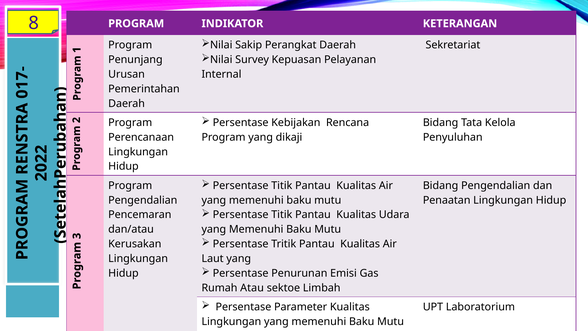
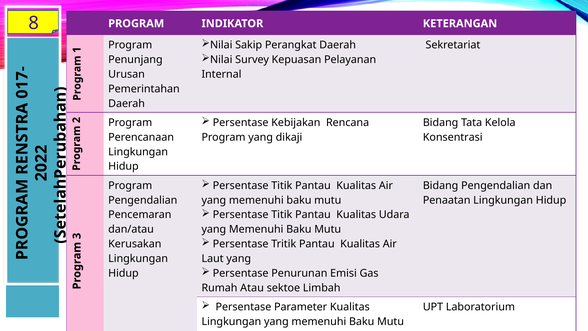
Penyuluhan: Penyuluhan -> Konsentrasi
